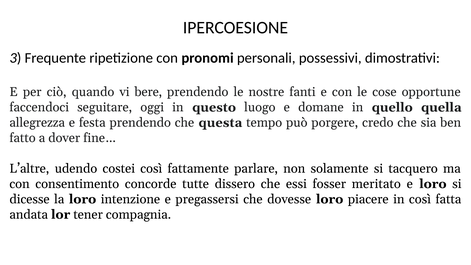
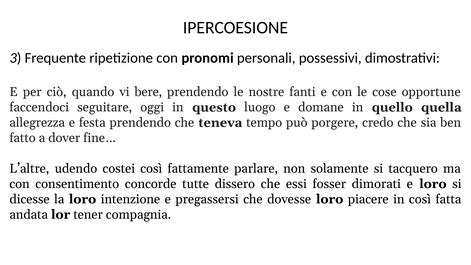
questa: questa -> teneva
meritato: meritato -> dimorati
